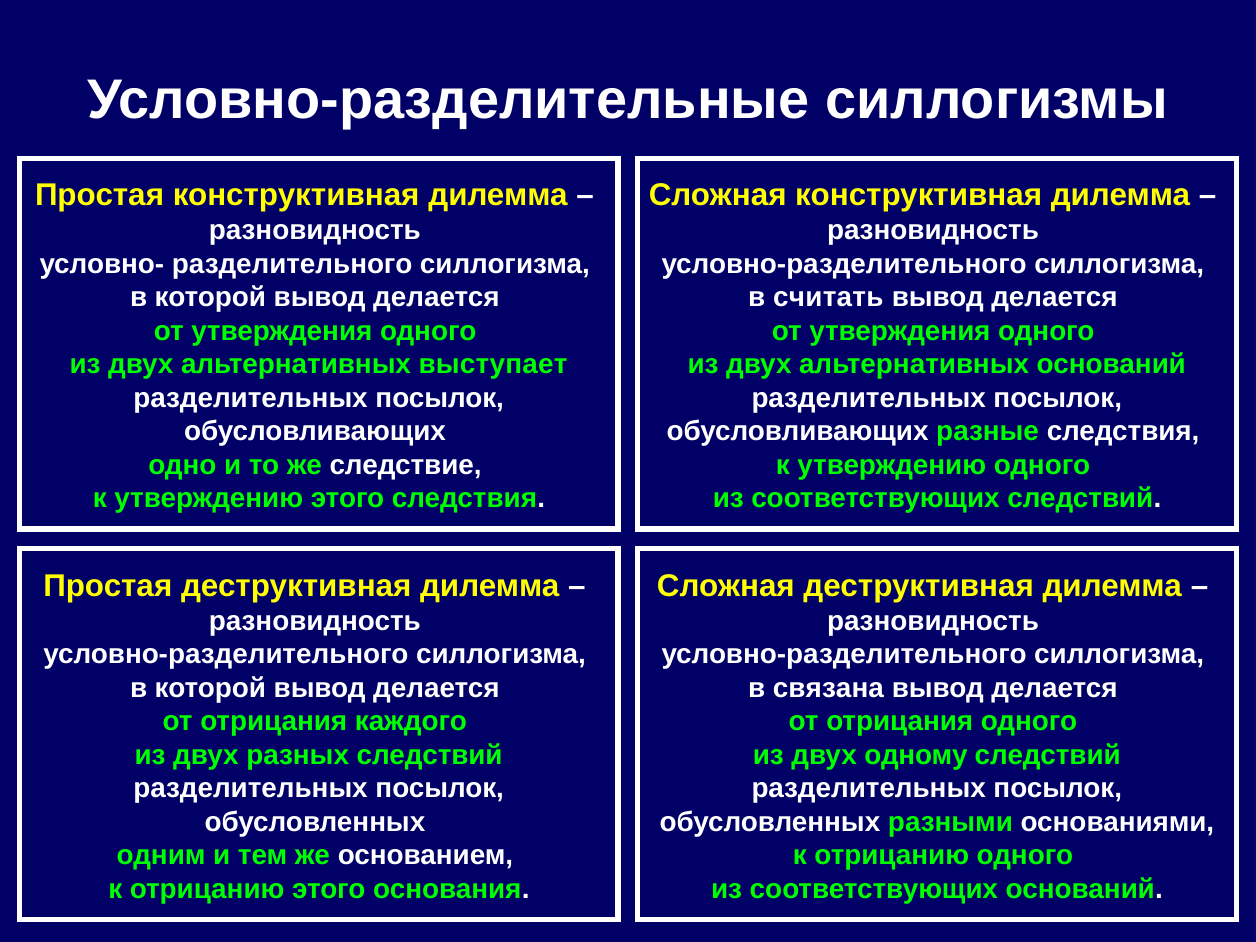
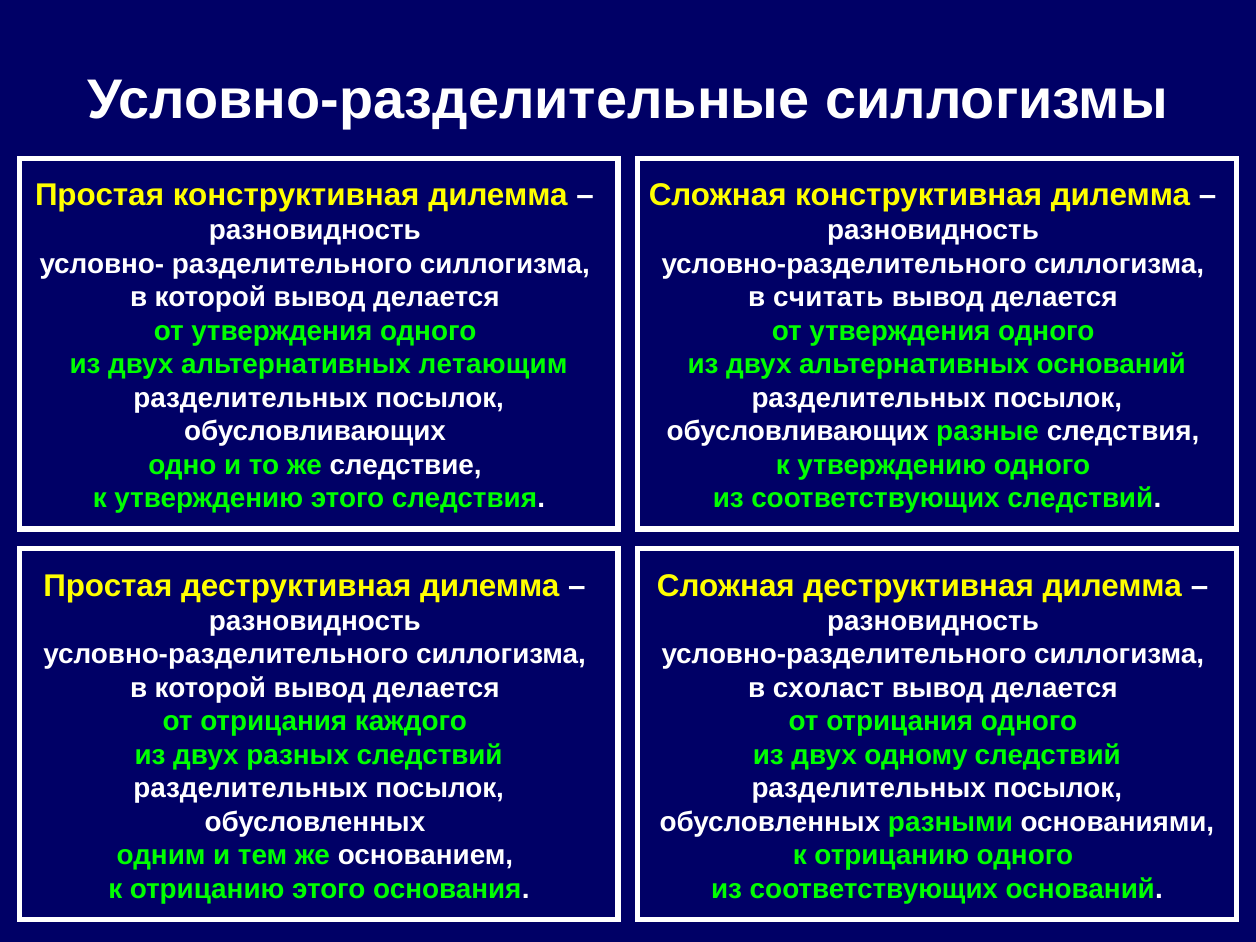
выступает: выступает -> летающим
связана: связана -> схоласт
